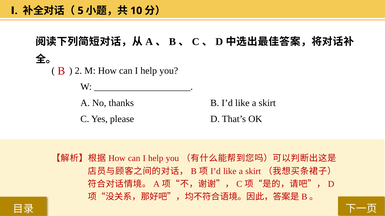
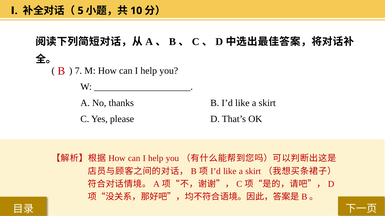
2: 2 -> 7
